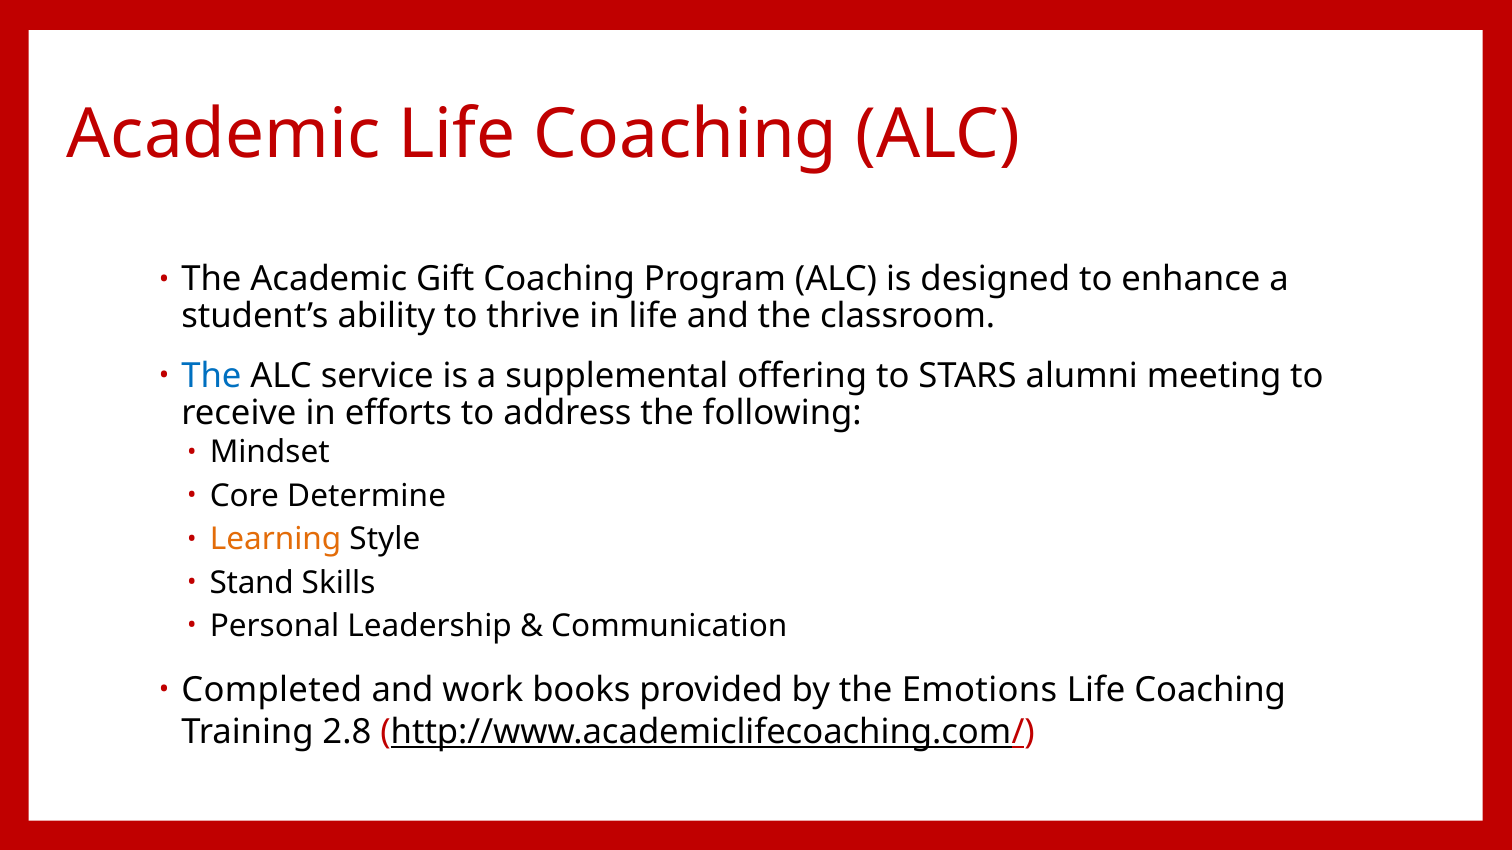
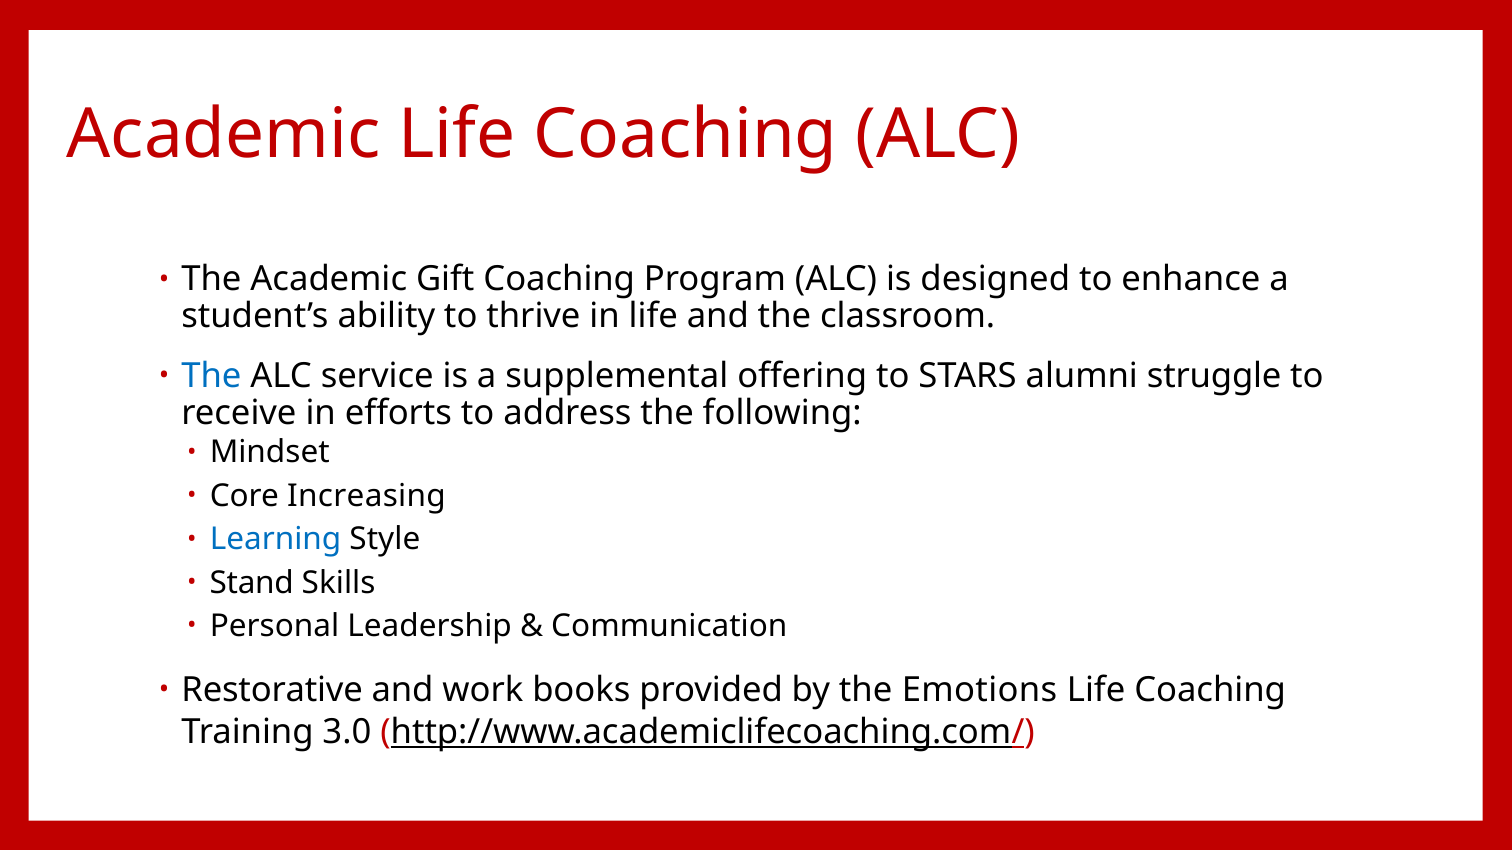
meeting: meeting -> struggle
Determine: Determine -> Increasing
Learning colour: orange -> blue
Completed: Completed -> Restorative
2.8: 2.8 -> 3.0
